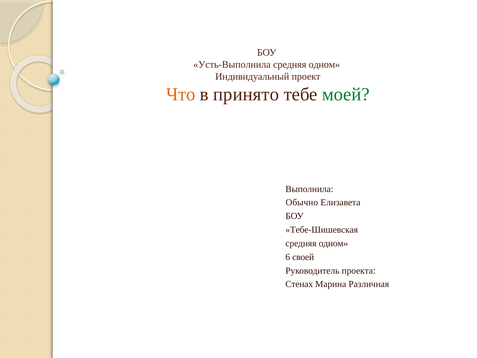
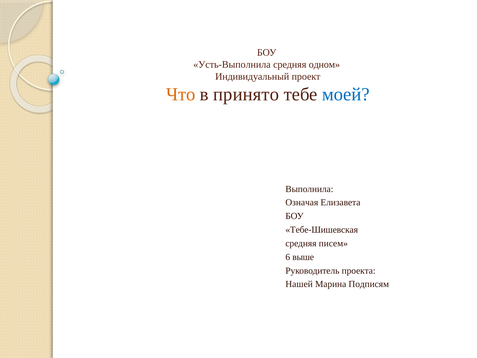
моей colour: green -> blue
Обычно: Обычно -> Означая
одном at (333, 243): одном -> писем
своей: своей -> выше
Стенах: Стенах -> Нашей
Различная: Различная -> Подписям
